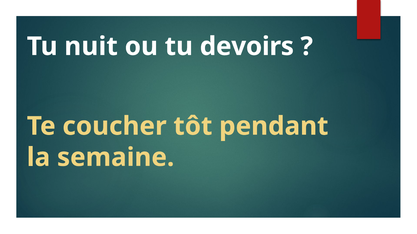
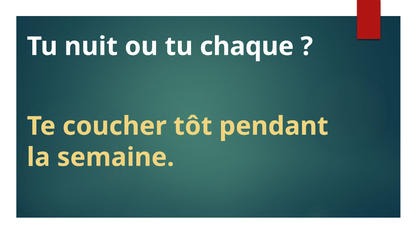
devoirs: devoirs -> chaque
